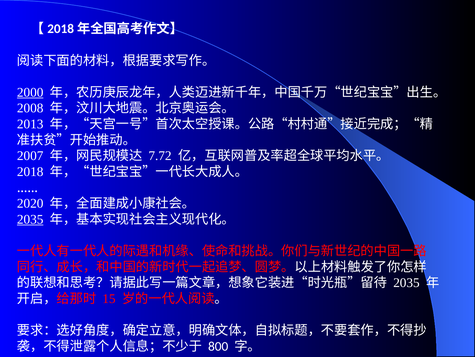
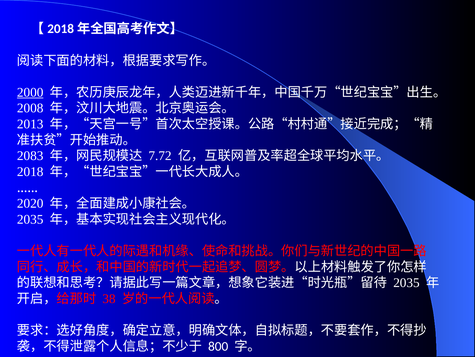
2007: 2007 -> 2083
2035 at (30, 219) underline: present -> none
15: 15 -> 38
